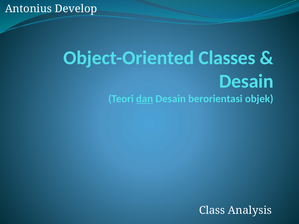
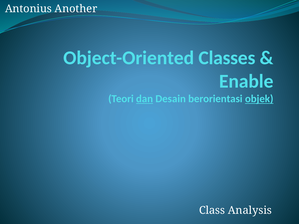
Develop: Develop -> Another
Desain at (246, 81): Desain -> Enable
objek underline: none -> present
